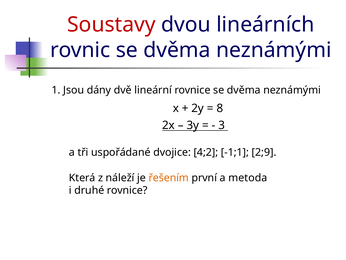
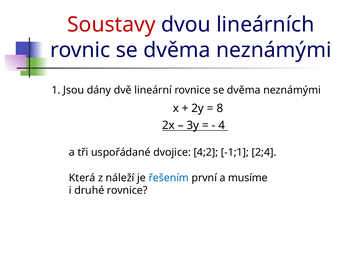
3: 3 -> 4
2;9: 2;9 -> 2;4
řešením colour: orange -> blue
metoda: metoda -> musíme
